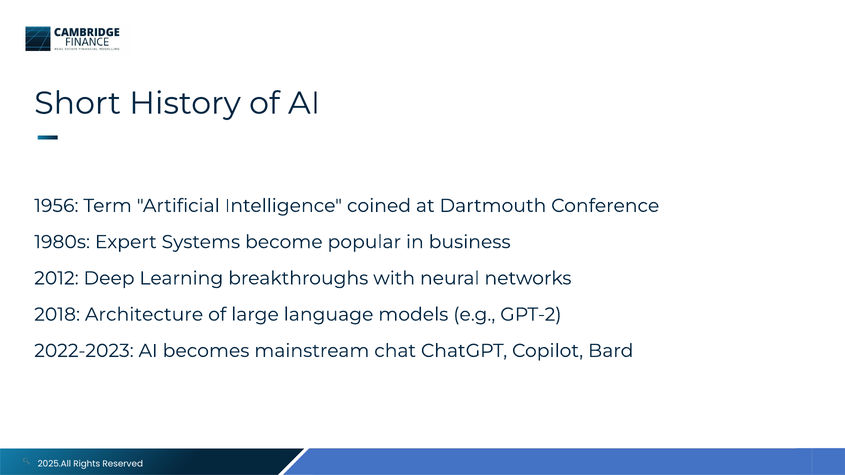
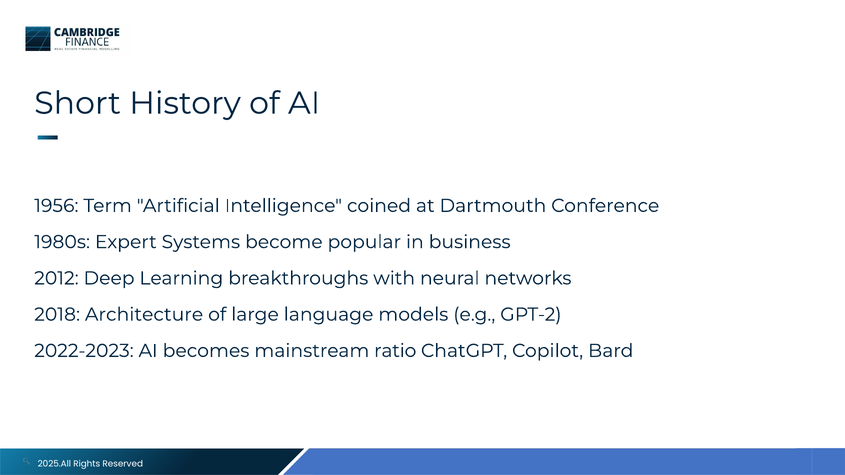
chat: chat -> ratio
